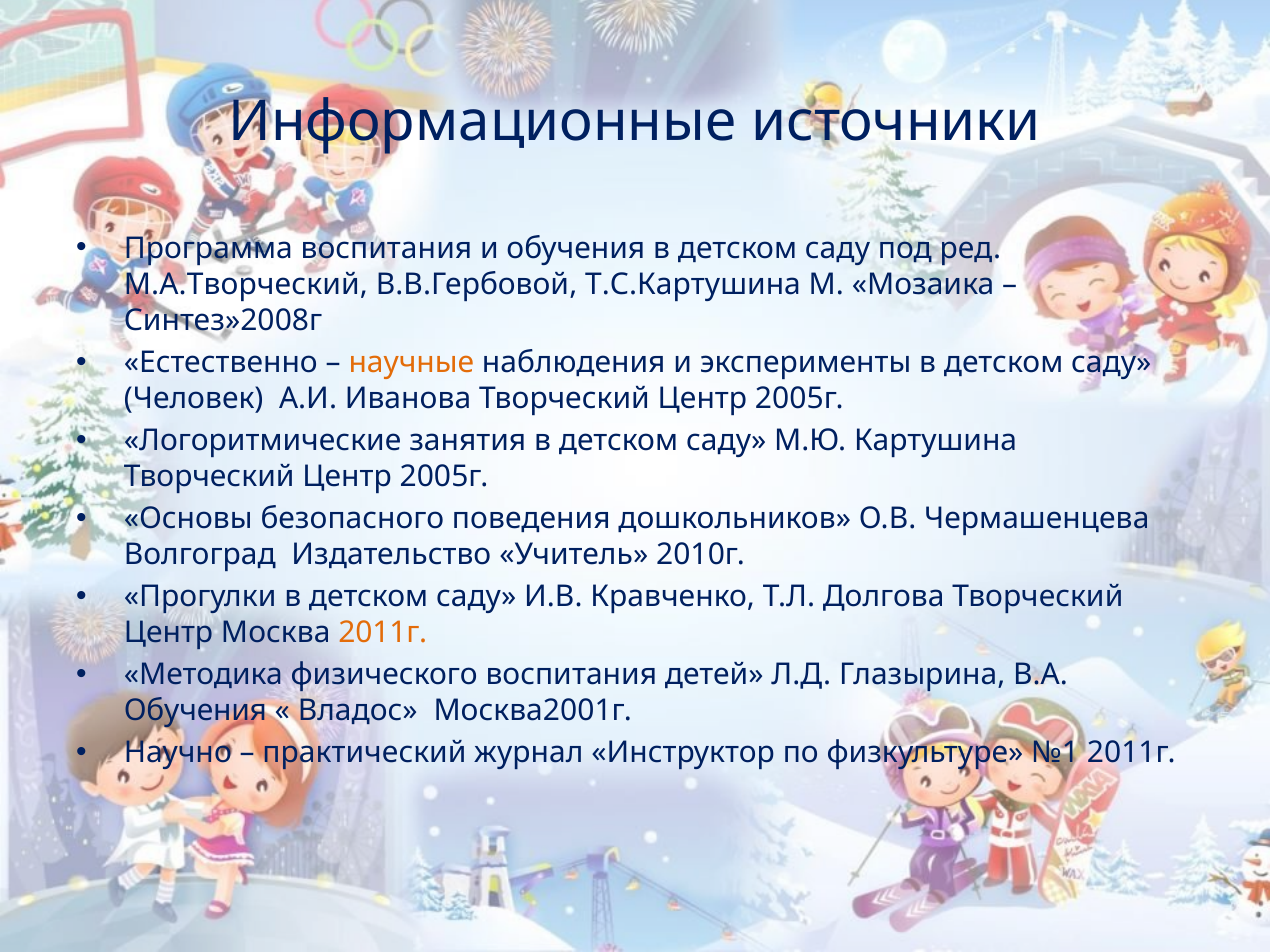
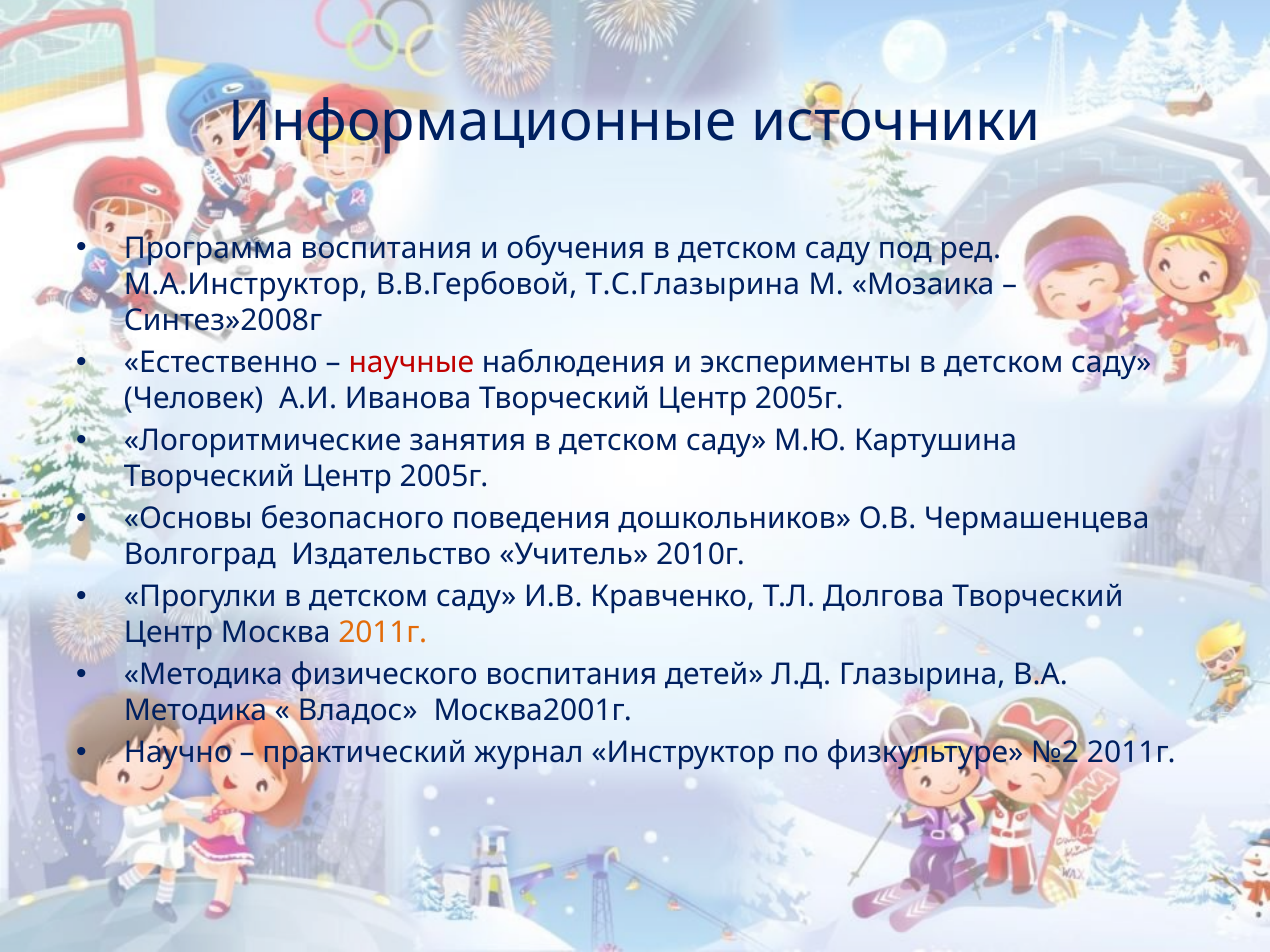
М.А.Творческий: М.А.Творческий -> М.А.Инструктор
Т.С.Картушина: Т.С.Картушина -> Т.С.Глазырина
научные colour: orange -> red
Обучения at (195, 711): Обучения -> Методика
№1: №1 -> №2
